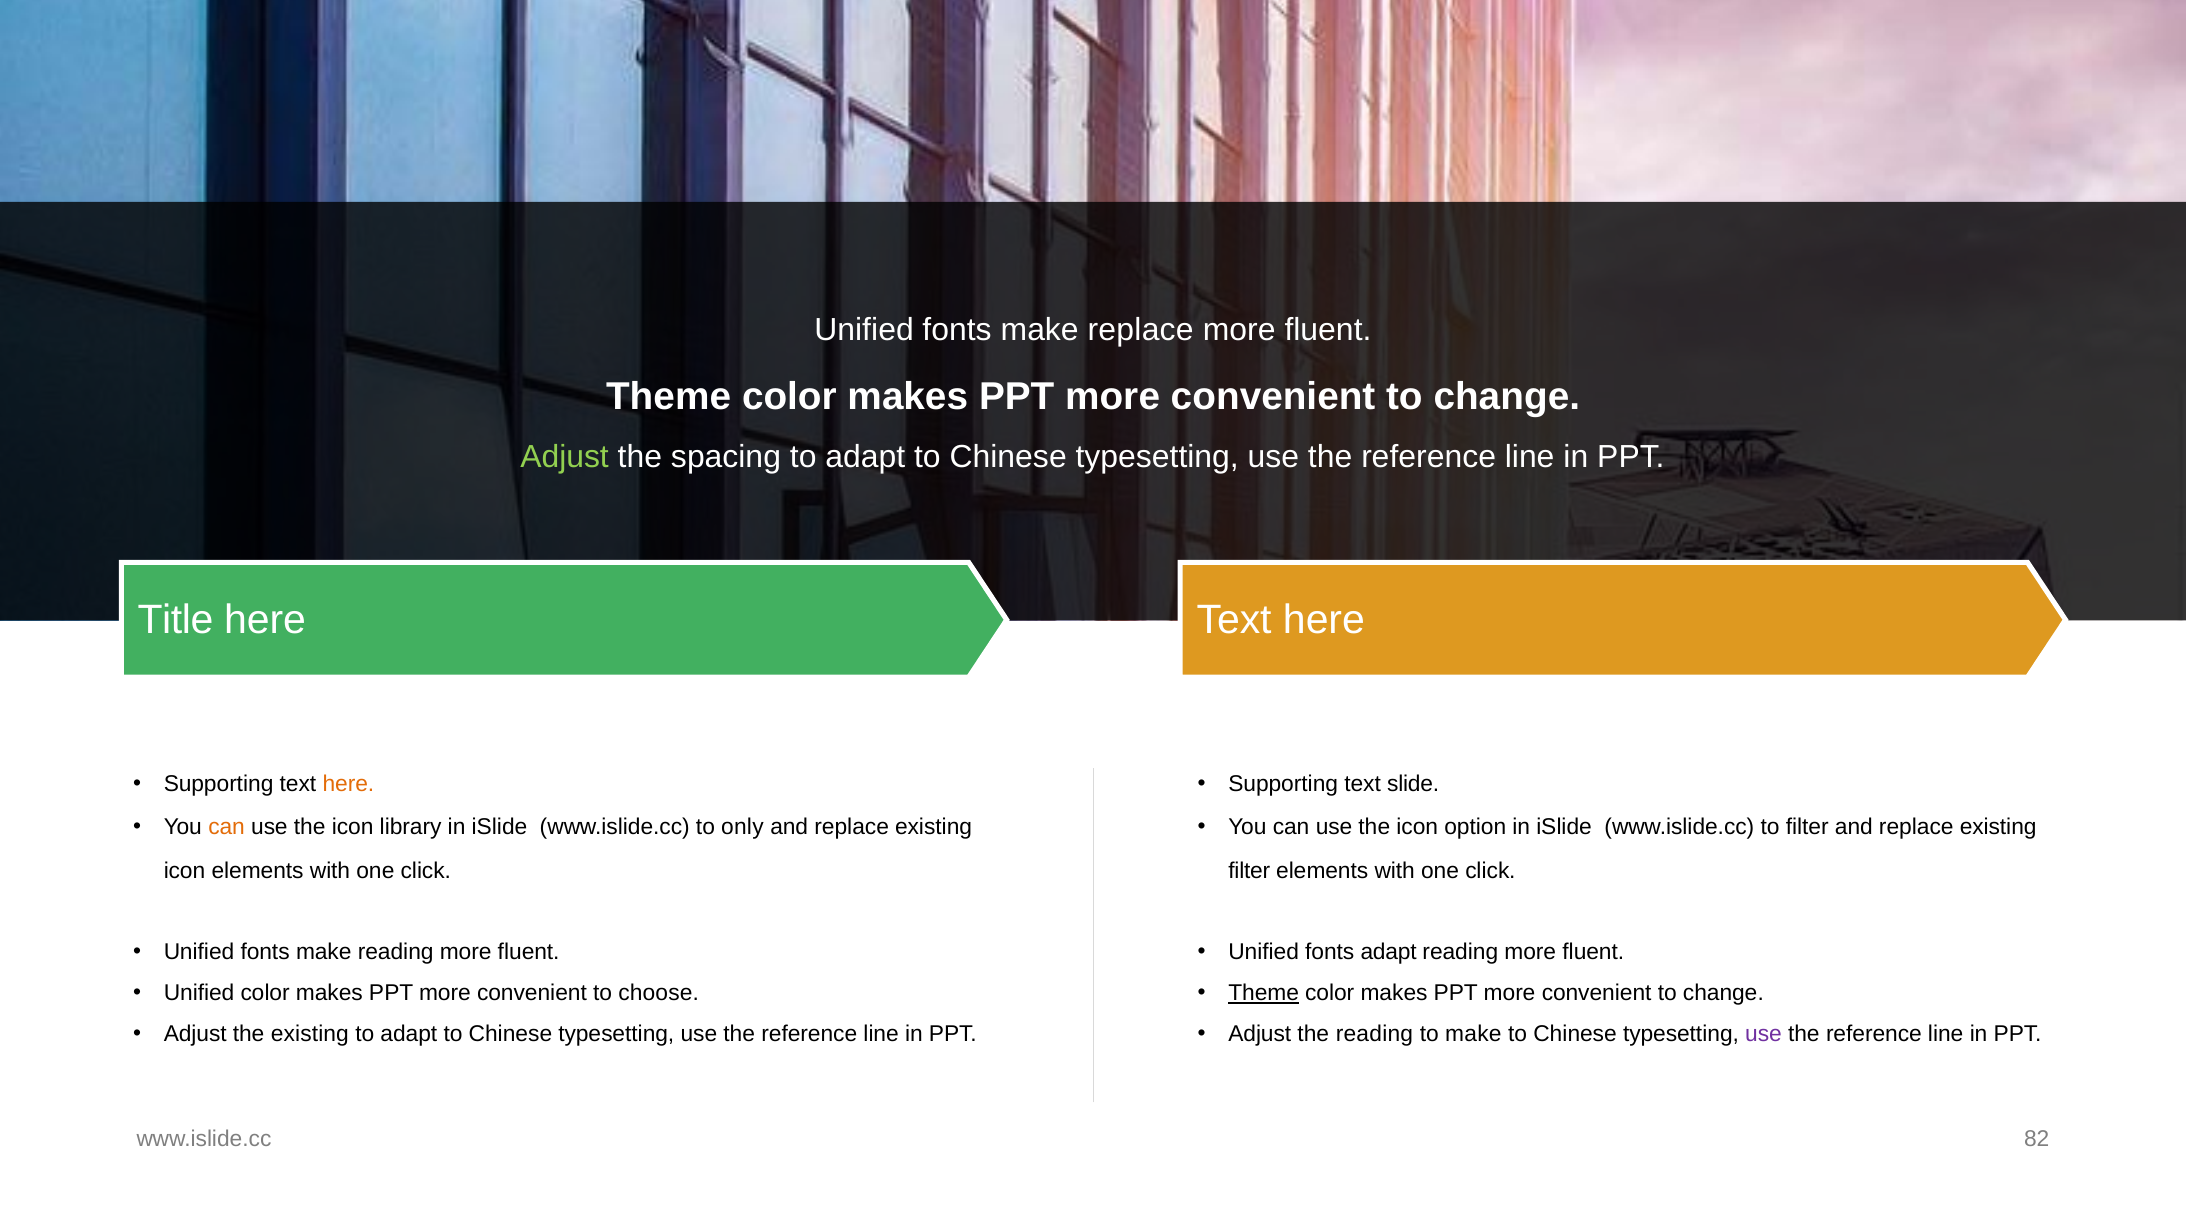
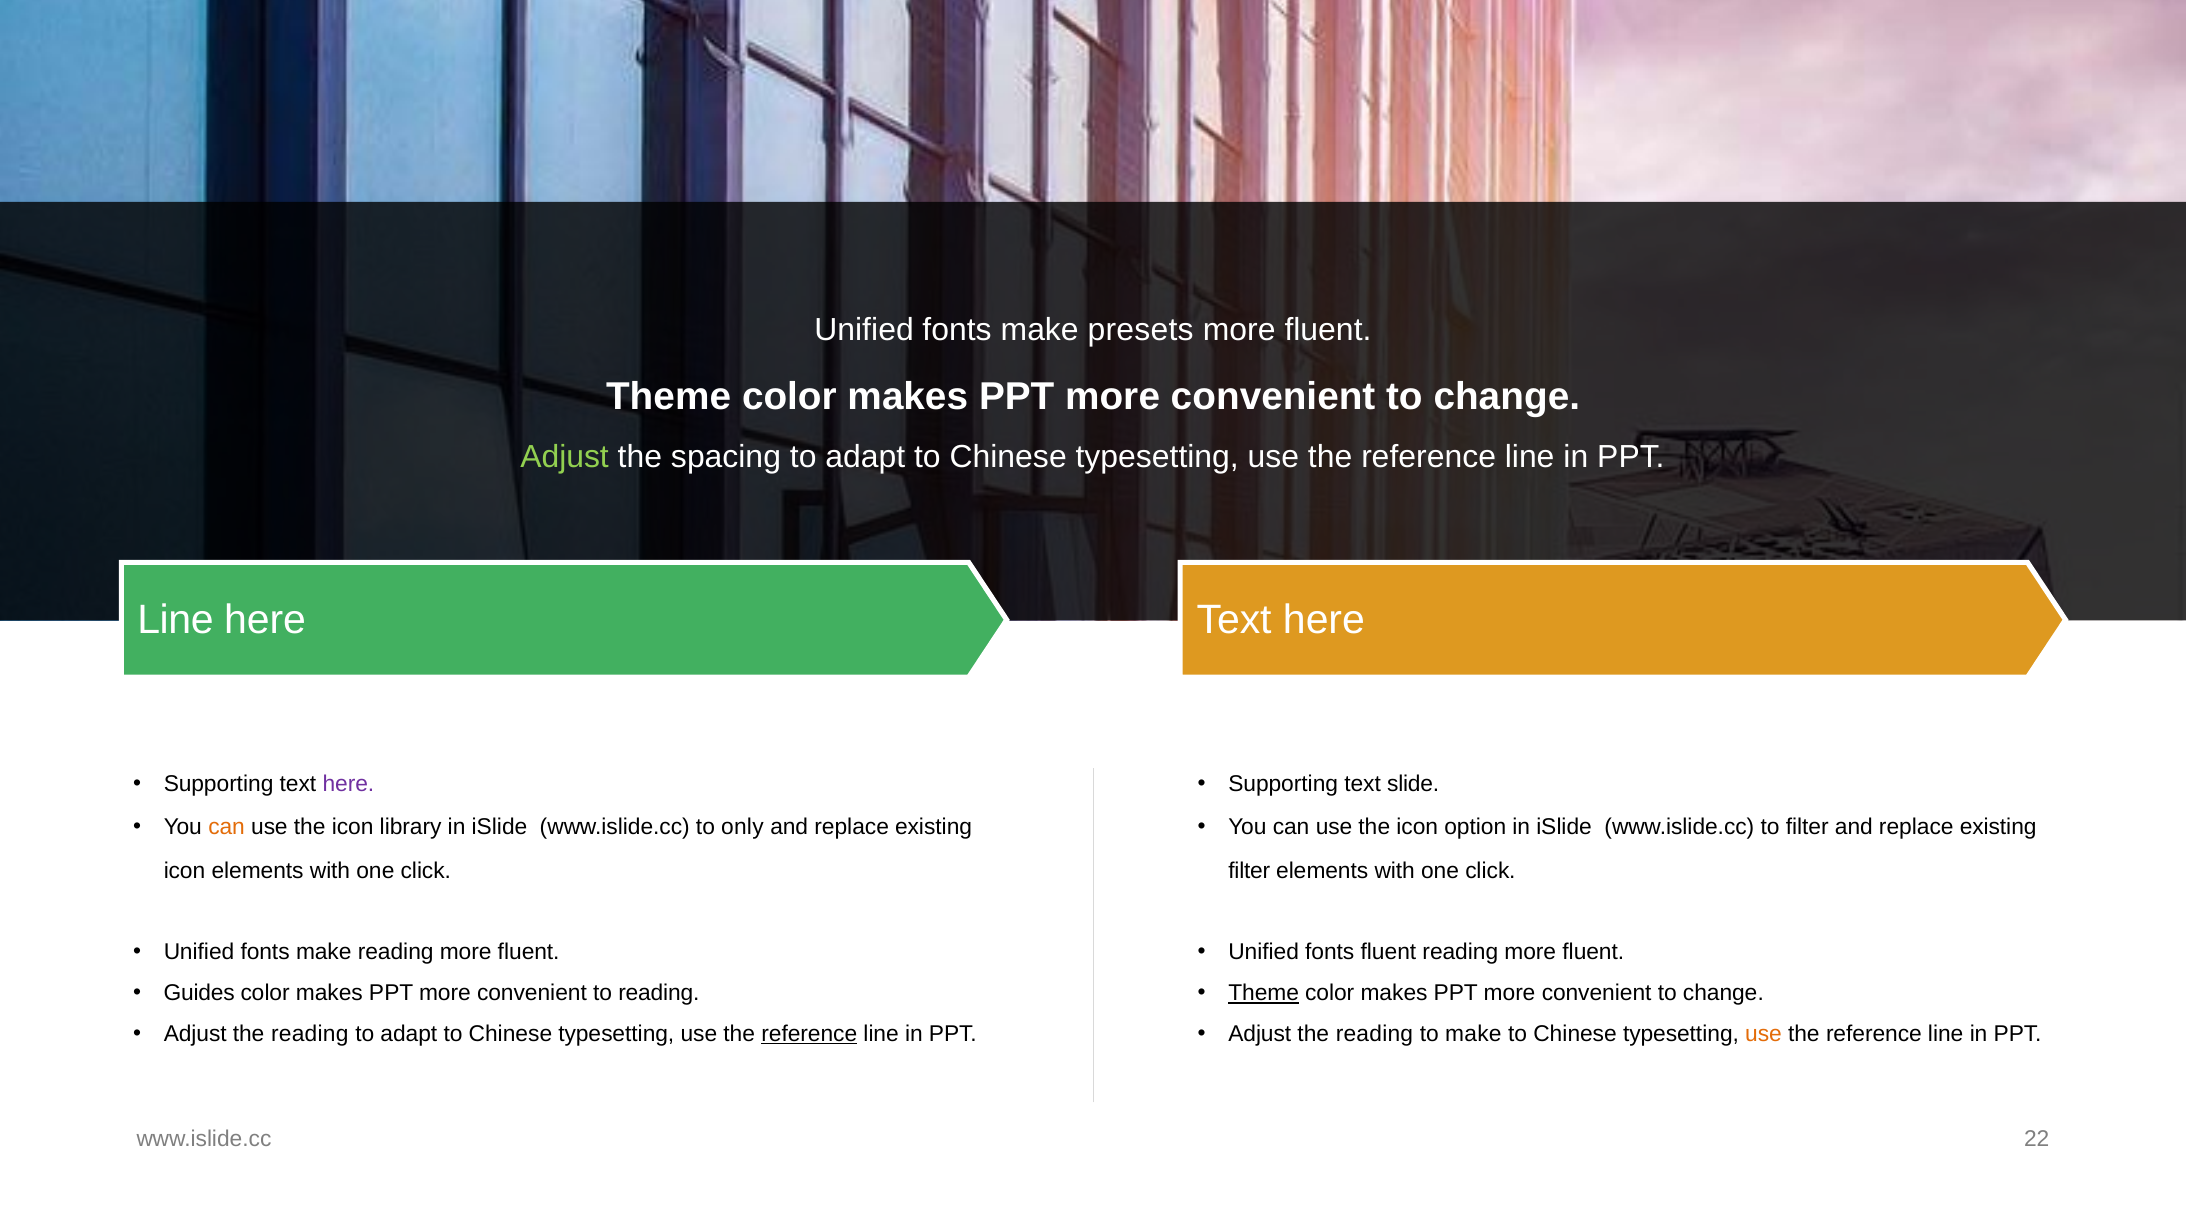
make replace: replace -> presets
Title at (175, 619): Title -> Line
here at (348, 784) colour: orange -> purple
fonts adapt: adapt -> fluent
Unified at (199, 993): Unified -> Guides
to choose: choose -> reading
existing at (310, 1033): existing -> reading
reference at (809, 1033) underline: none -> present
use at (1764, 1033) colour: purple -> orange
82: 82 -> 22
